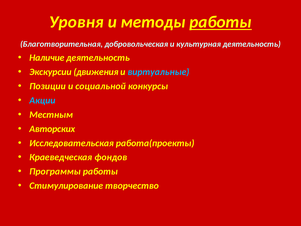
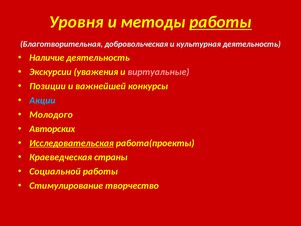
движения: движения -> уважения
виртуальные colour: light blue -> pink
социальной: социальной -> важнейшей
Местным: Местным -> Молодого
Исследовательская underline: none -> present
фондов: фондов -> страны
Программы: Программы -> Социальной
